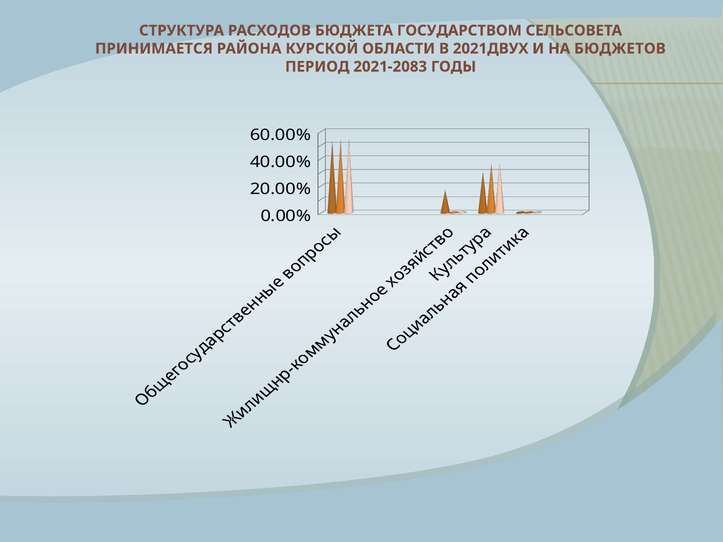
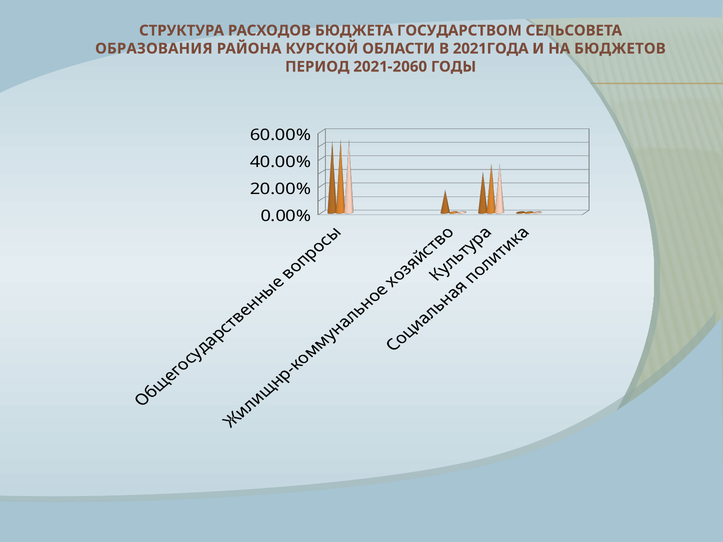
ПРИНИМАЕТСЯ: ПРИНИМАЕТСЯ -> ОБРАЗОВАНИЯ
2021ДВУХ: 2021ДВУХ -> 2021ГОДА
2021-2083: 2021-2083 -> 2021-2060
